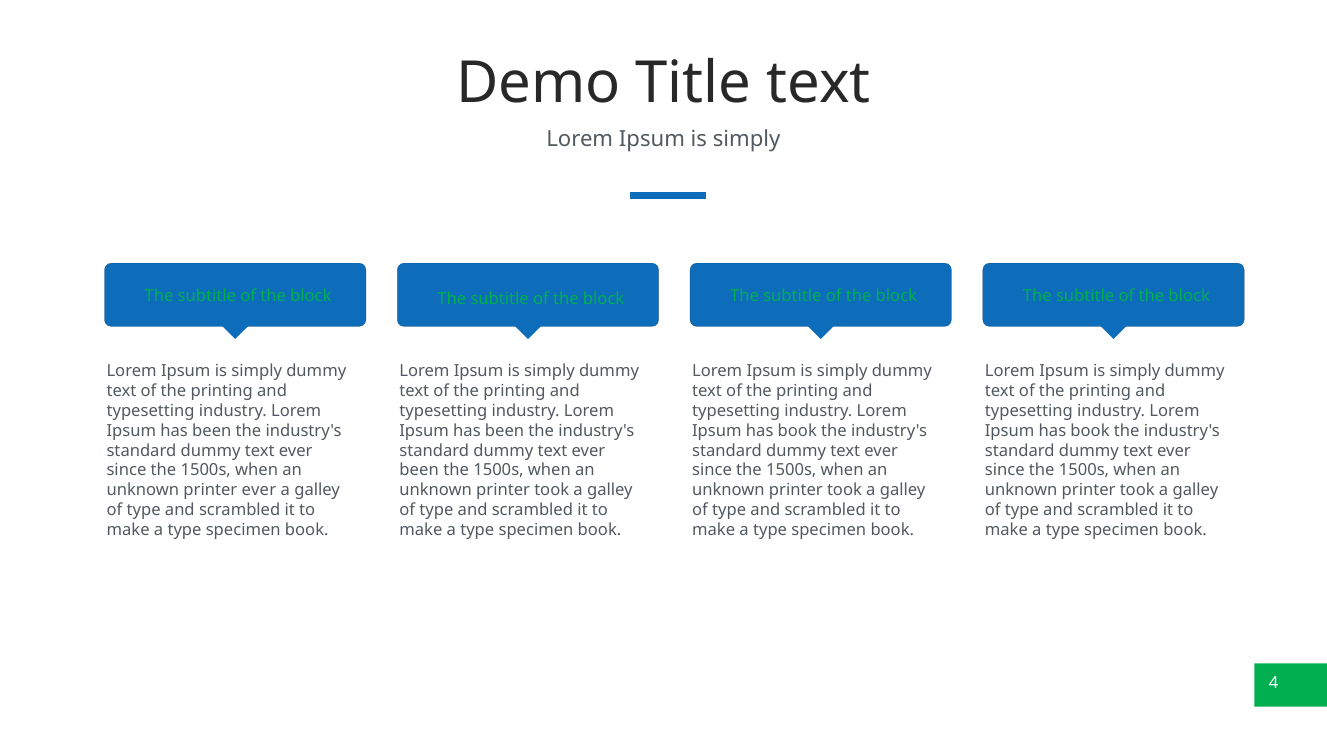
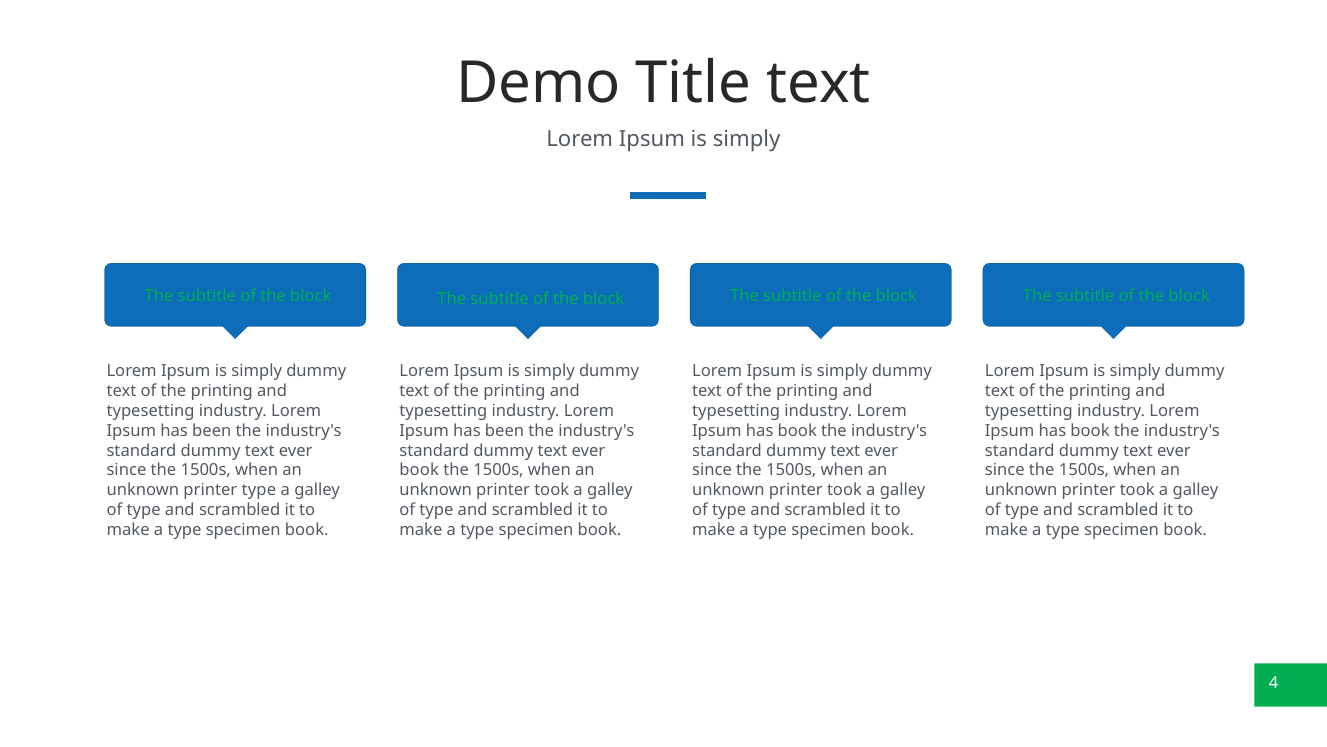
been at (419, 470): been -> book
printer ever: ever -> type
